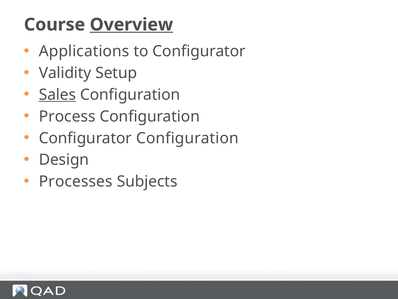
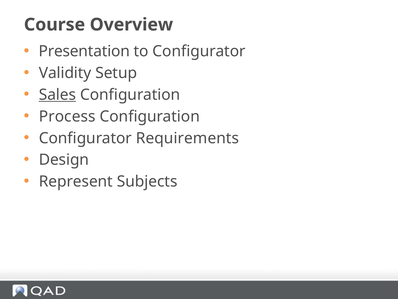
Overview underline: present -> none
Applications: Applications -> Presentation
Configurator Configuration: Configuration -> Requirements
Processes: Processes -> Represent
